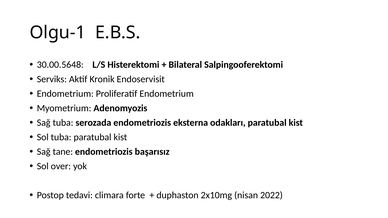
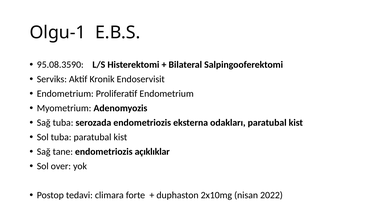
30.00.5648: 30.00.5648 -> 95.08.3590
başarısız: başarısız -> açıklıklar
